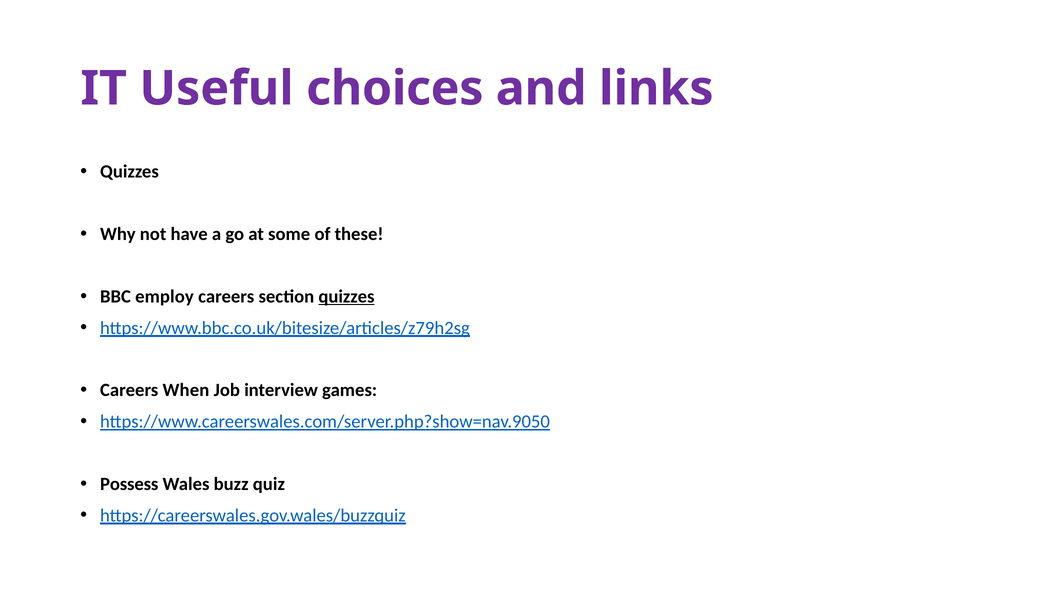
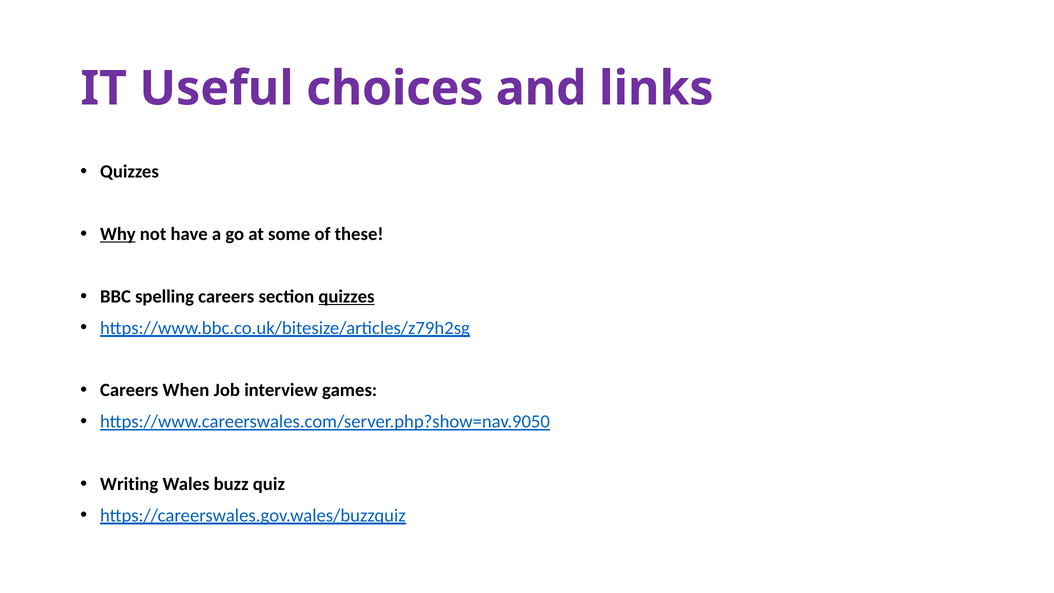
Why underline: none -> present
employ: employ -> spelling
Possess: Possess -> Writing
